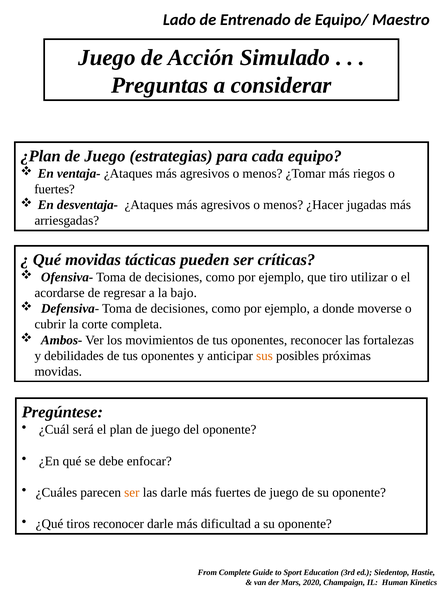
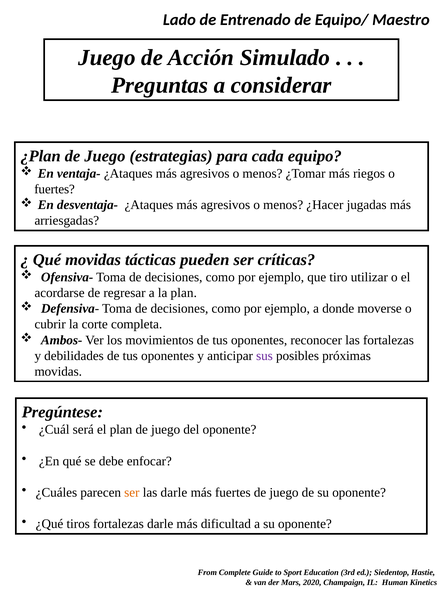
la bajo: bajo -> plan
sus colour: orange -> purple
tiros reconocer: reconocer -> fortalezas
